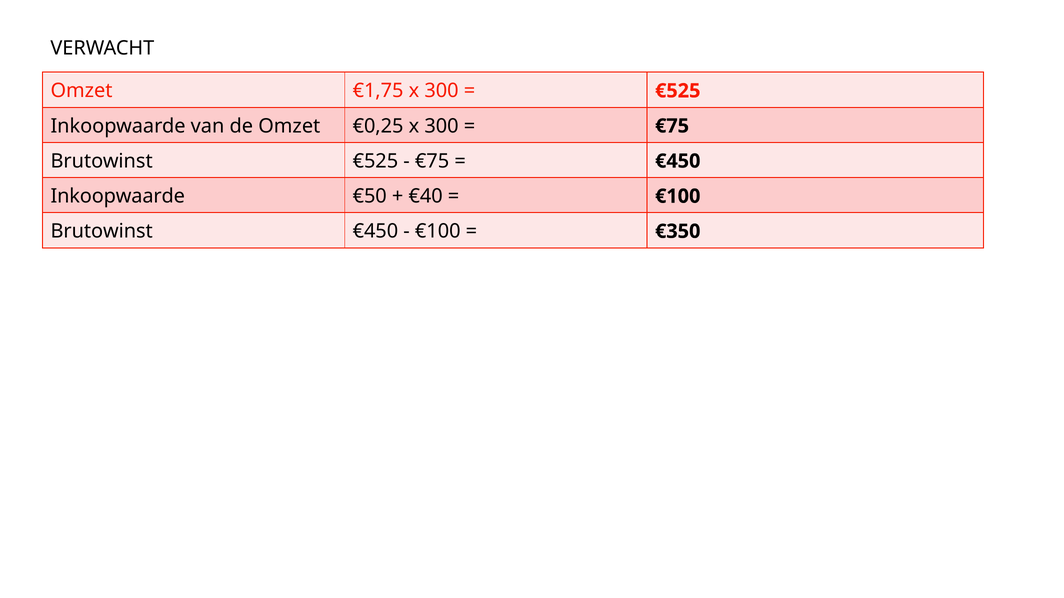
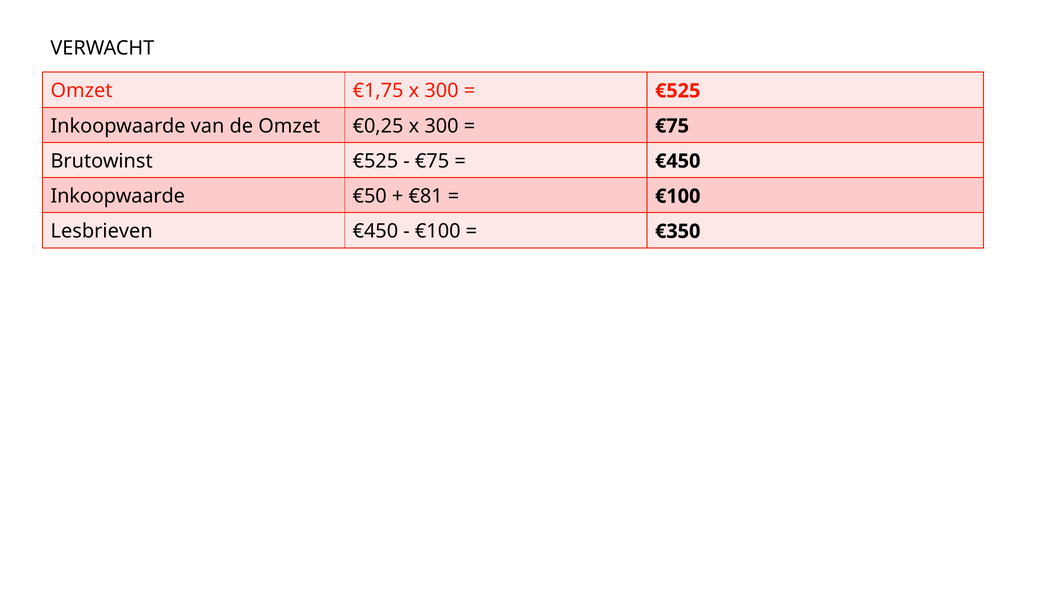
€40: €40 -> €81
Brutowinst at (102, 232): Brutowinst -> Lesbrieven
